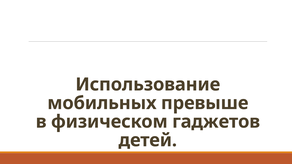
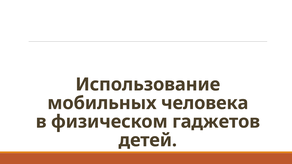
превыше: превыше -> человека
